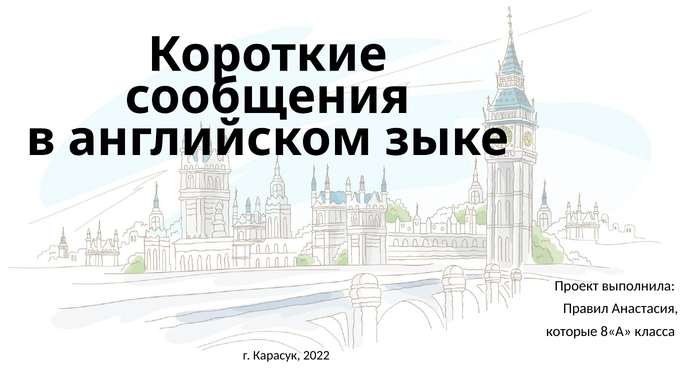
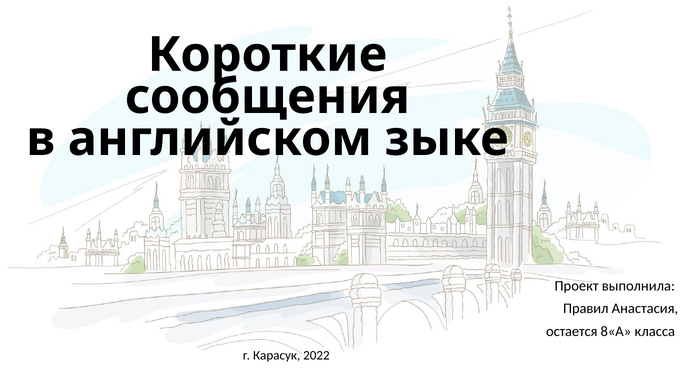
которые: которые -> остается
